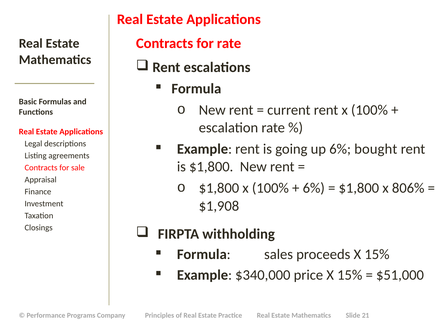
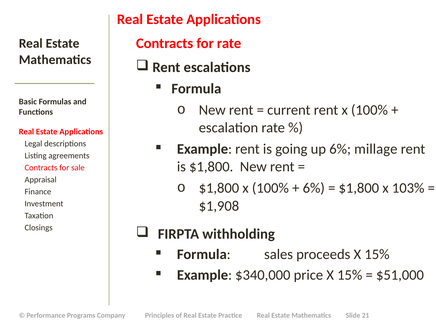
bought: bought -> millage
806%: 806% -> 103%
